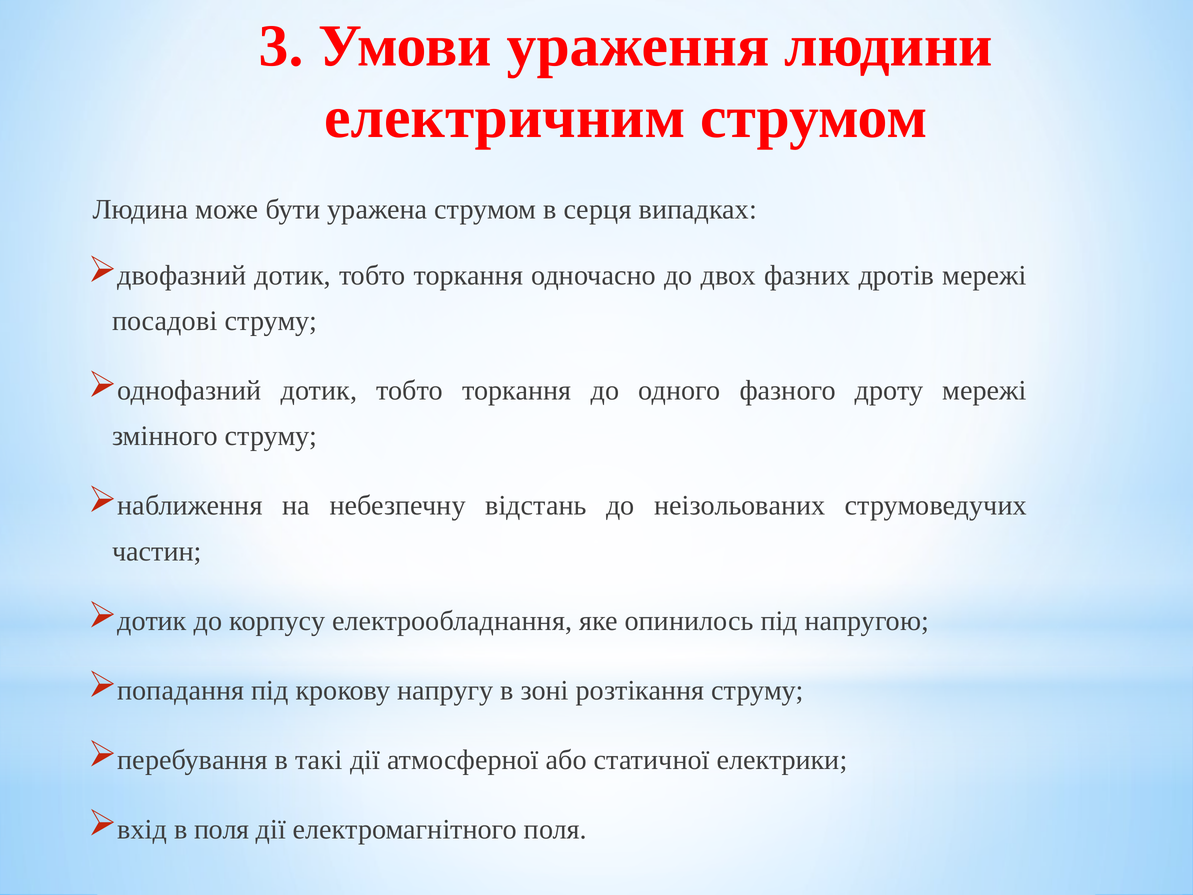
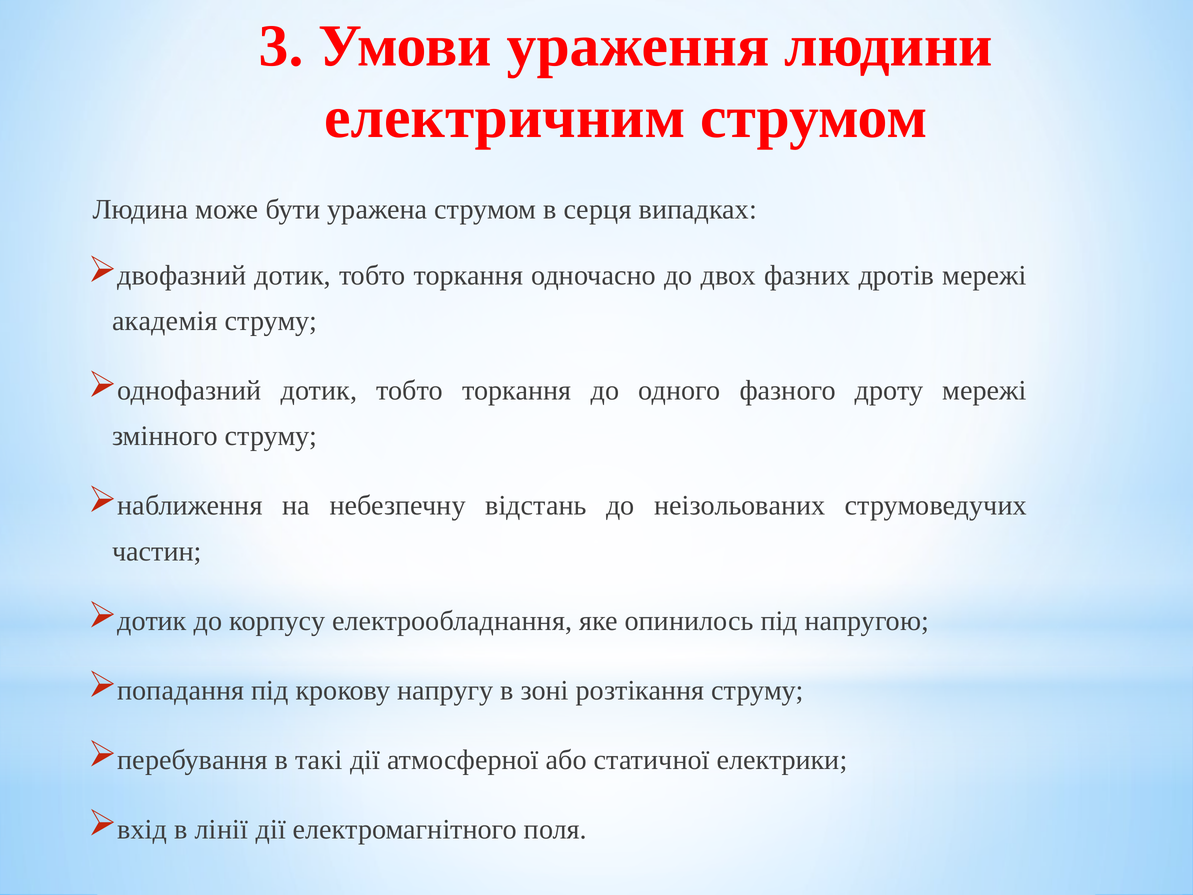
посадові: посадові -> академія
в поля: поля -> лінії
